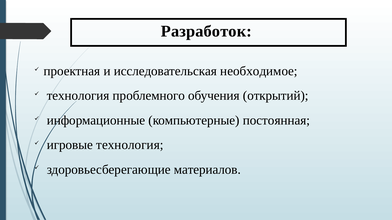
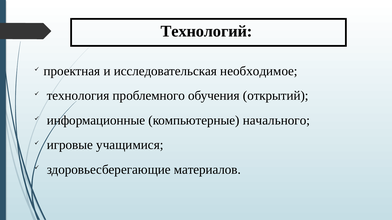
Разработок: Разработок -> Технологий
постоянная: постоянная -> начального
игровые технология: технология -> учащимися
